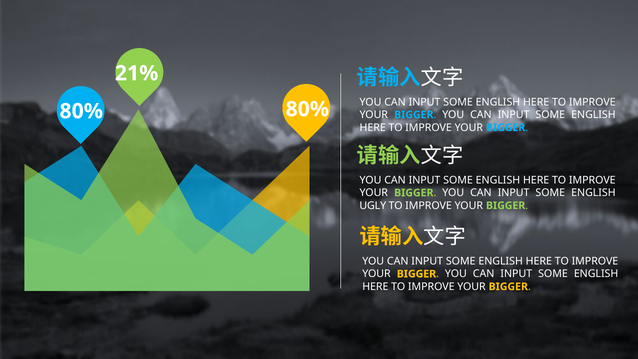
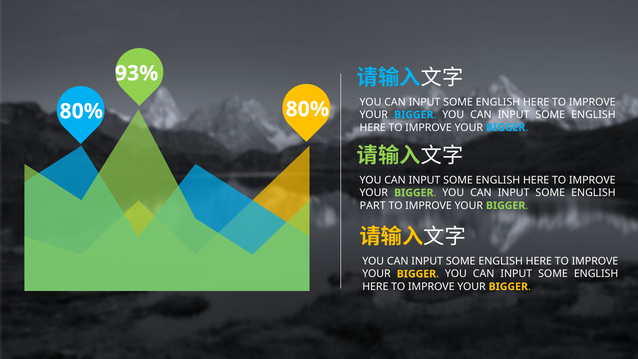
21%: 21% -> 93%
UGLY: UGLY -> PART
